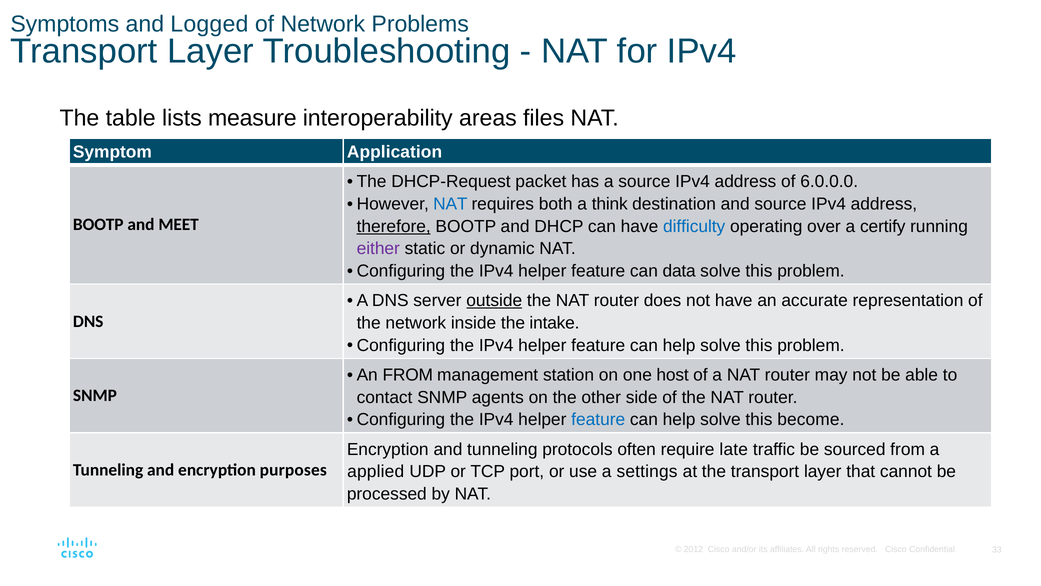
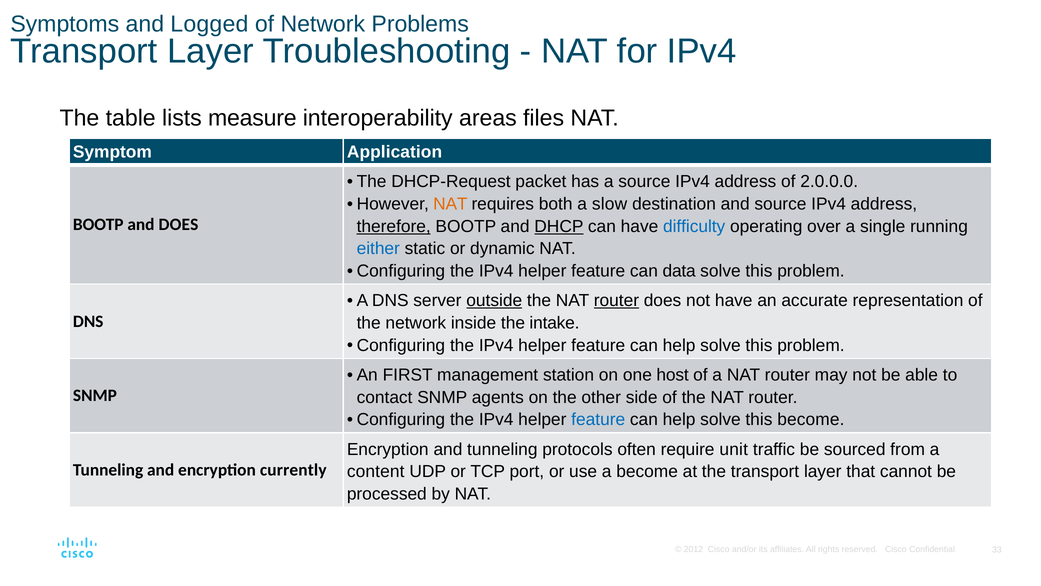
6.0.0.0: 6.0.0.0 -> 2.0.0.0
NAT at (450, 204) colour: blue -> orange
think: think -> slow
and MEET: MEET -> DOES
DHCP underline: none -> present
certify: certify -> single
either colour: purple -> blue
router at (616, 300) underline: none -> present
An FROM: FROM -> FIRST
late: late -> unit
purposes: purposes -> currently
applied: applied -> content
a settings: settings -> become
